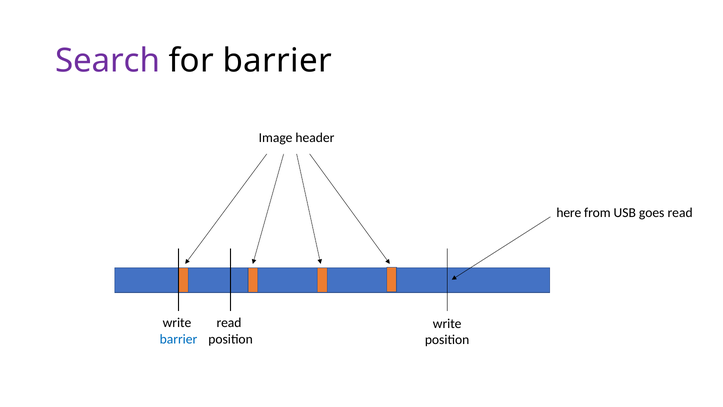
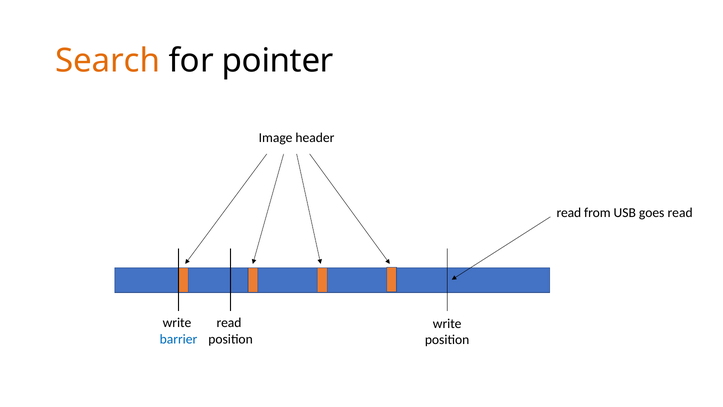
Search colour: purple -> orange
for barrier: barrier -> pointer
here at (569, 213): here -> read
